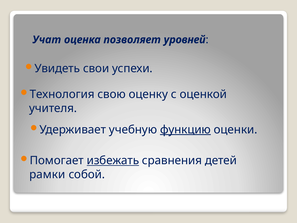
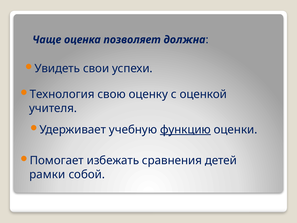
Учат: Учат -> Чаще
уровней: уровней -> должна
избежать underline: present -> none
